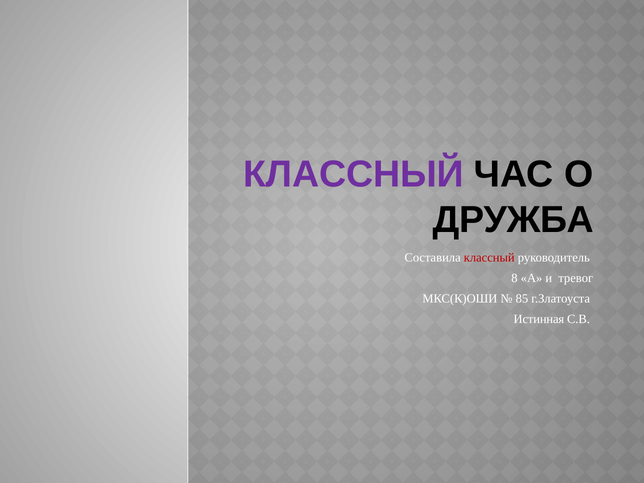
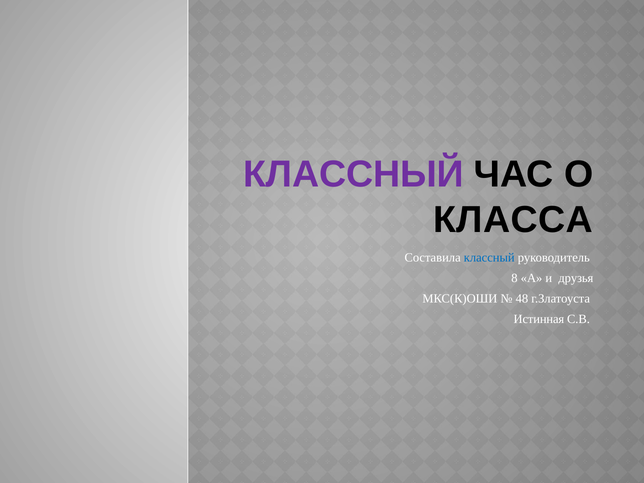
ДРУЖБА: ДРУЖБА -> КЛАССА
классный at (489, 258) colour: red -> blue
тревог: тревог -> друзья
85: 85 -> 48
